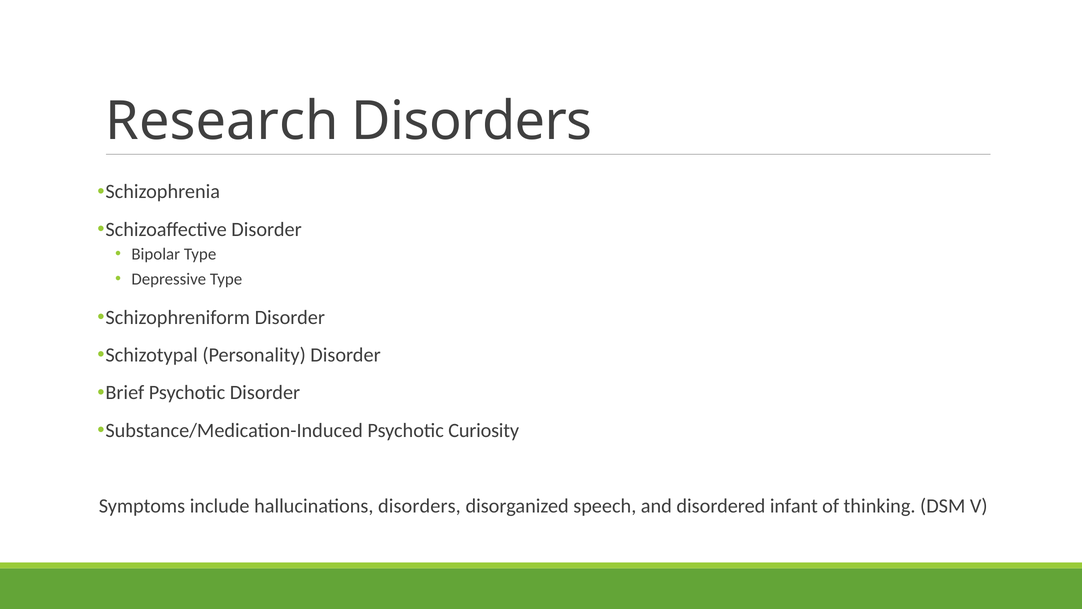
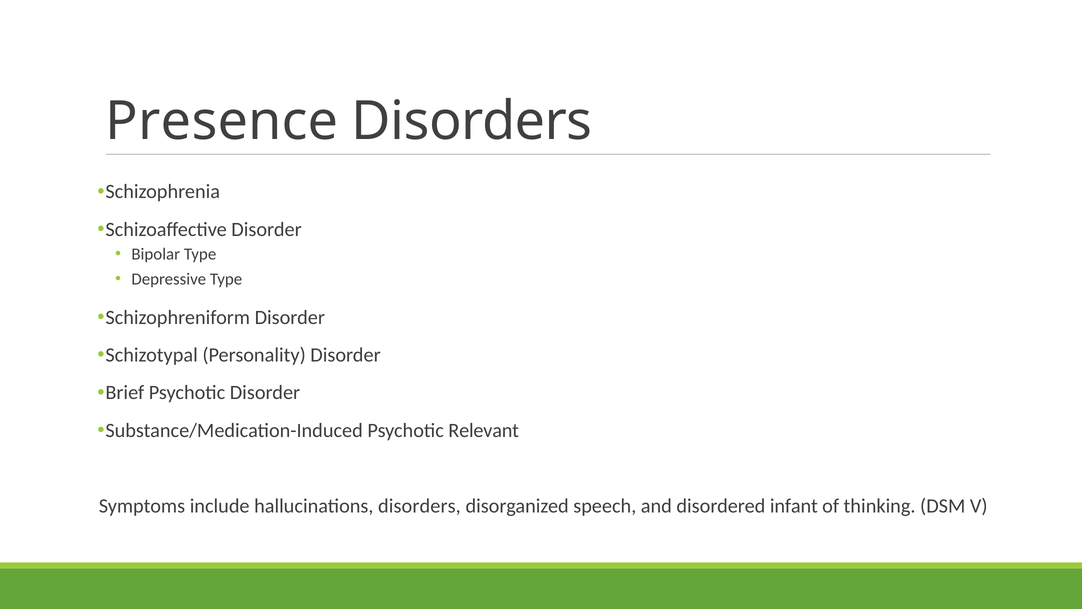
Research: Research -> Presence
Curiosity: Curiosity -> Relevant
